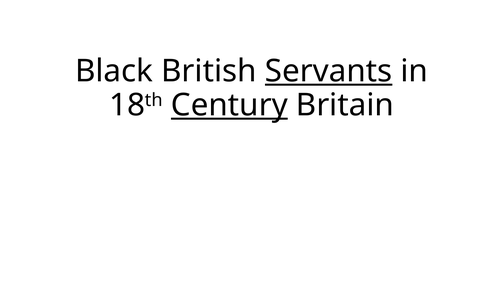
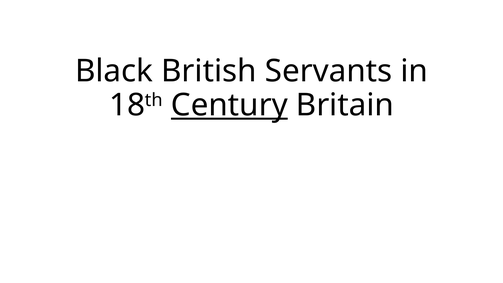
Servants underline: present -> none
